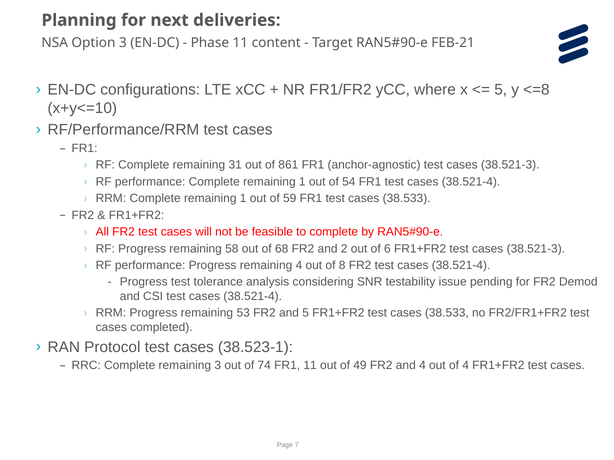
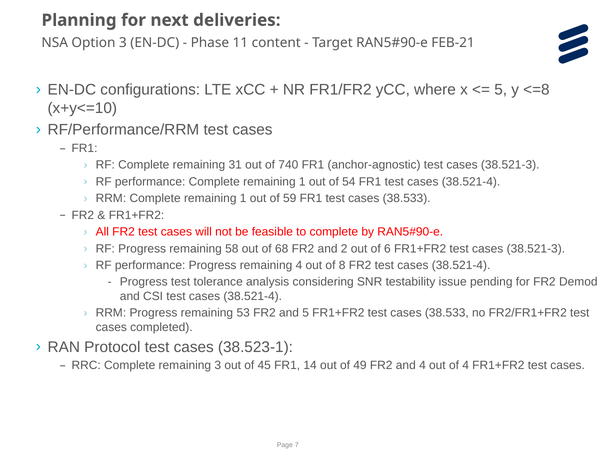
861: 861 -> 740
74: 74 -> 45
FR1 11: 11 -> 14
